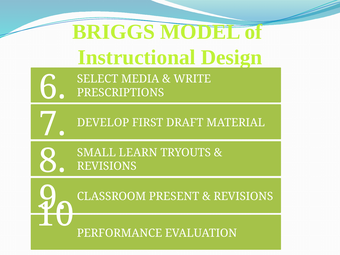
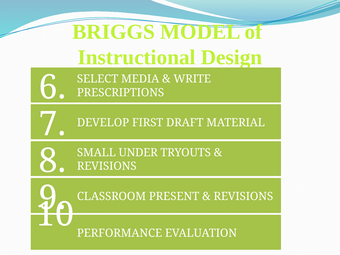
LEARN: LEARN -> UNDER
